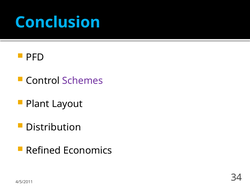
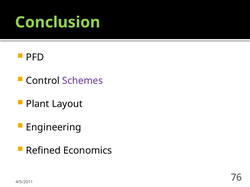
Conclusion colour: light blue -> light green
Distribution: Distribution -> Engineering
34: 34 -> 76
